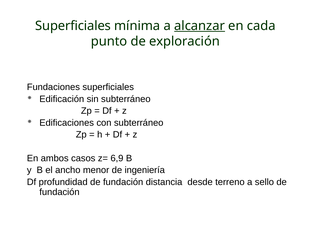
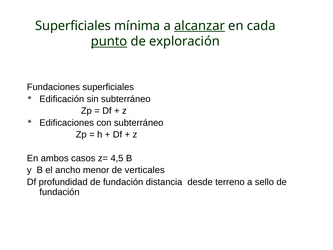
punto underline: none -> present
6,9: 6,9 -> 4,5
ingeniería: ingeniería -> verticales
